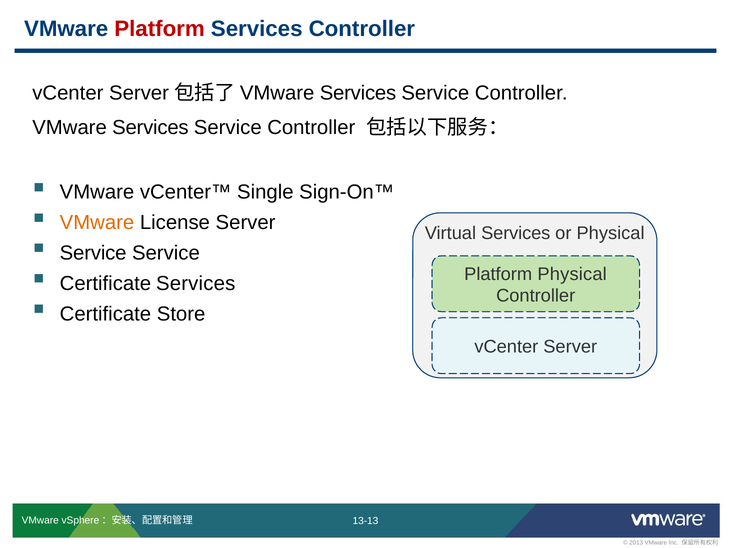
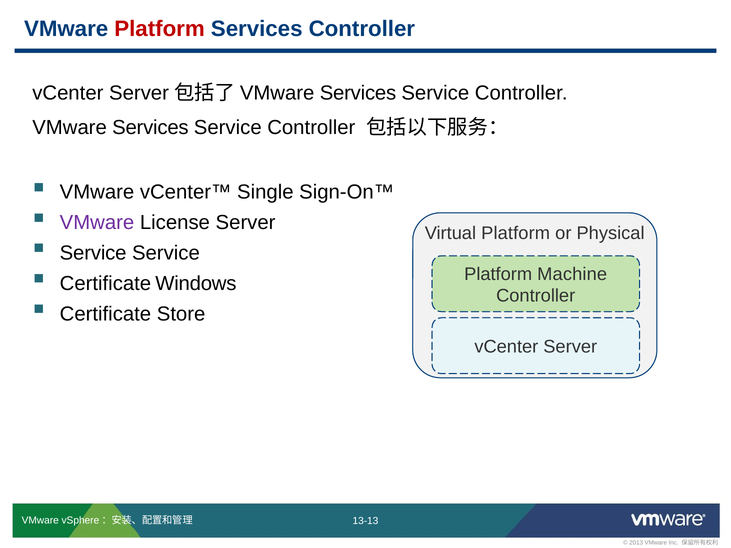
VMware at (97, 223) colour: orange -> purple
Virtual Services: Services -> Platform
Platform Physical: Physical -> Machine
Certificate Services: Services -> Windows
